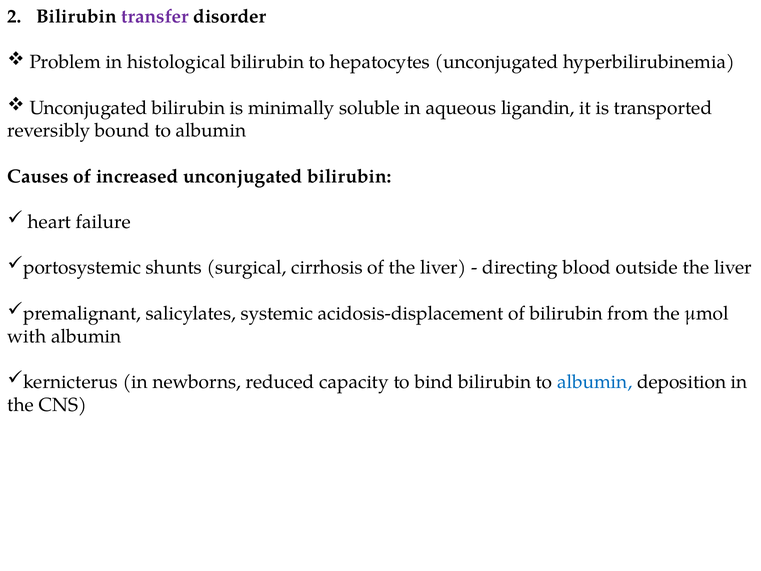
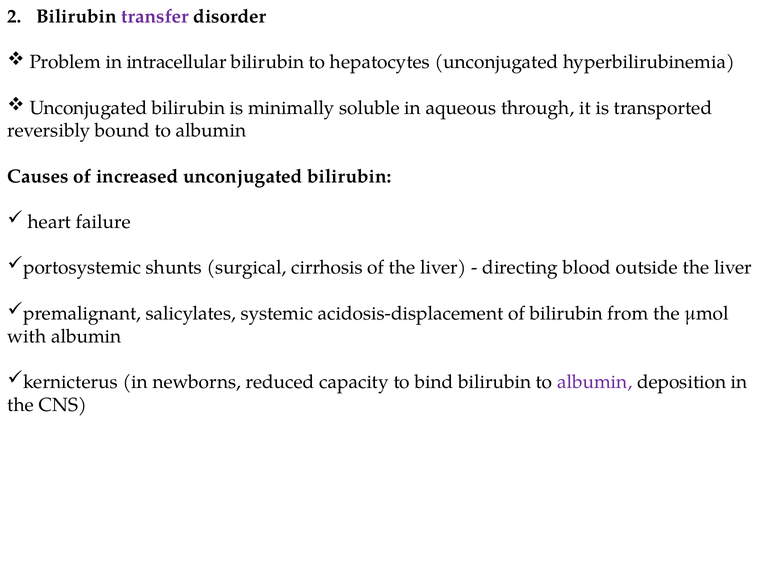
histological: histological -> intracellular
ligandin: ligandin -> through
albumin at (595, 382) colour: blue -> purple
